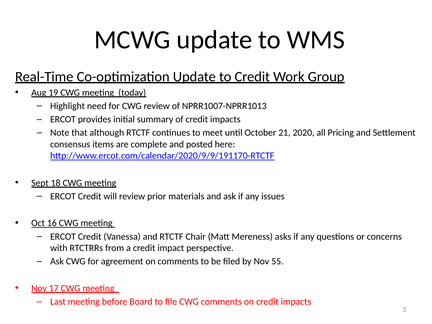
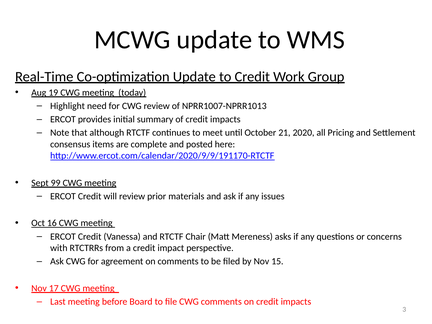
18: 18 -> 99
55: 55 -> 15
